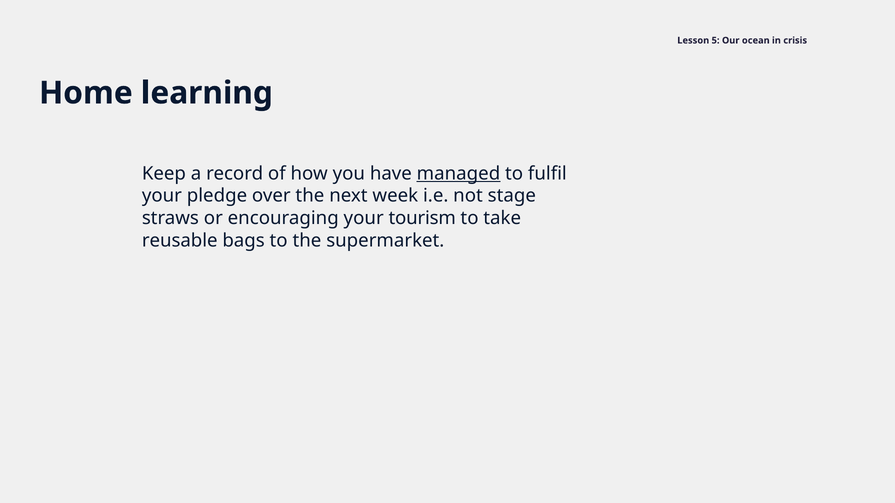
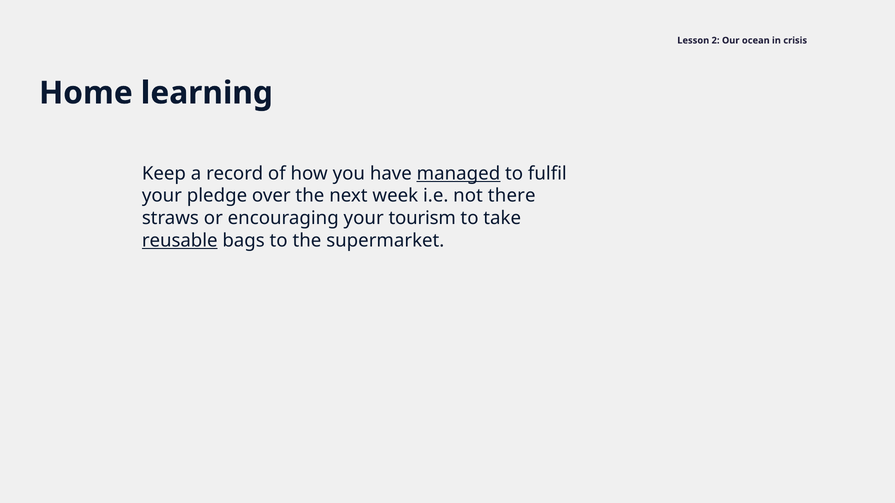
5: 5 -> 2
stage: stage -> there
reusable underline: none -> present
